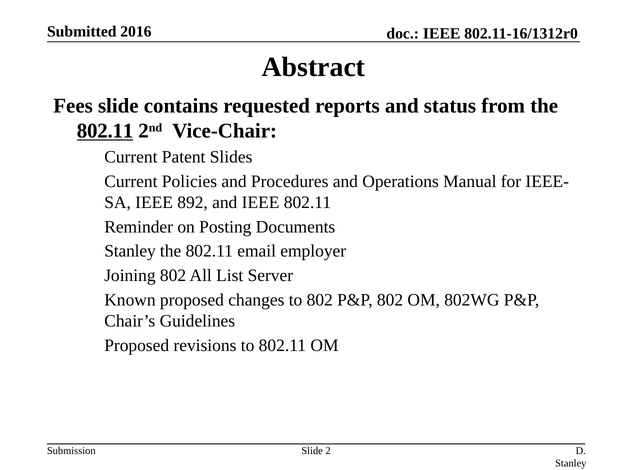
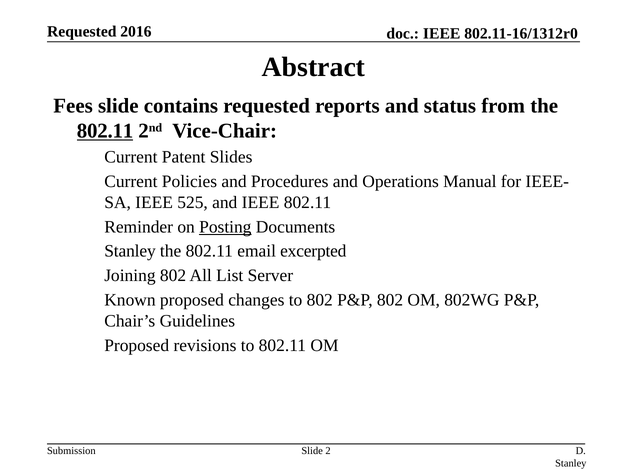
Submitted at (82, 32): Submitted -> Requested
892: 892 -> 525
Posting underline: none -> present
employer: employer -> excerpted
